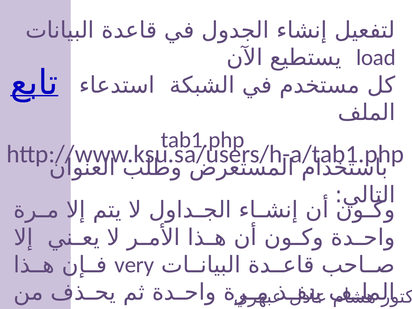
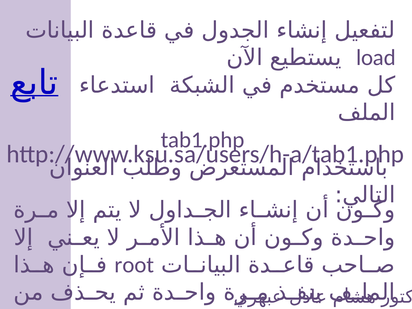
very: very -> root
